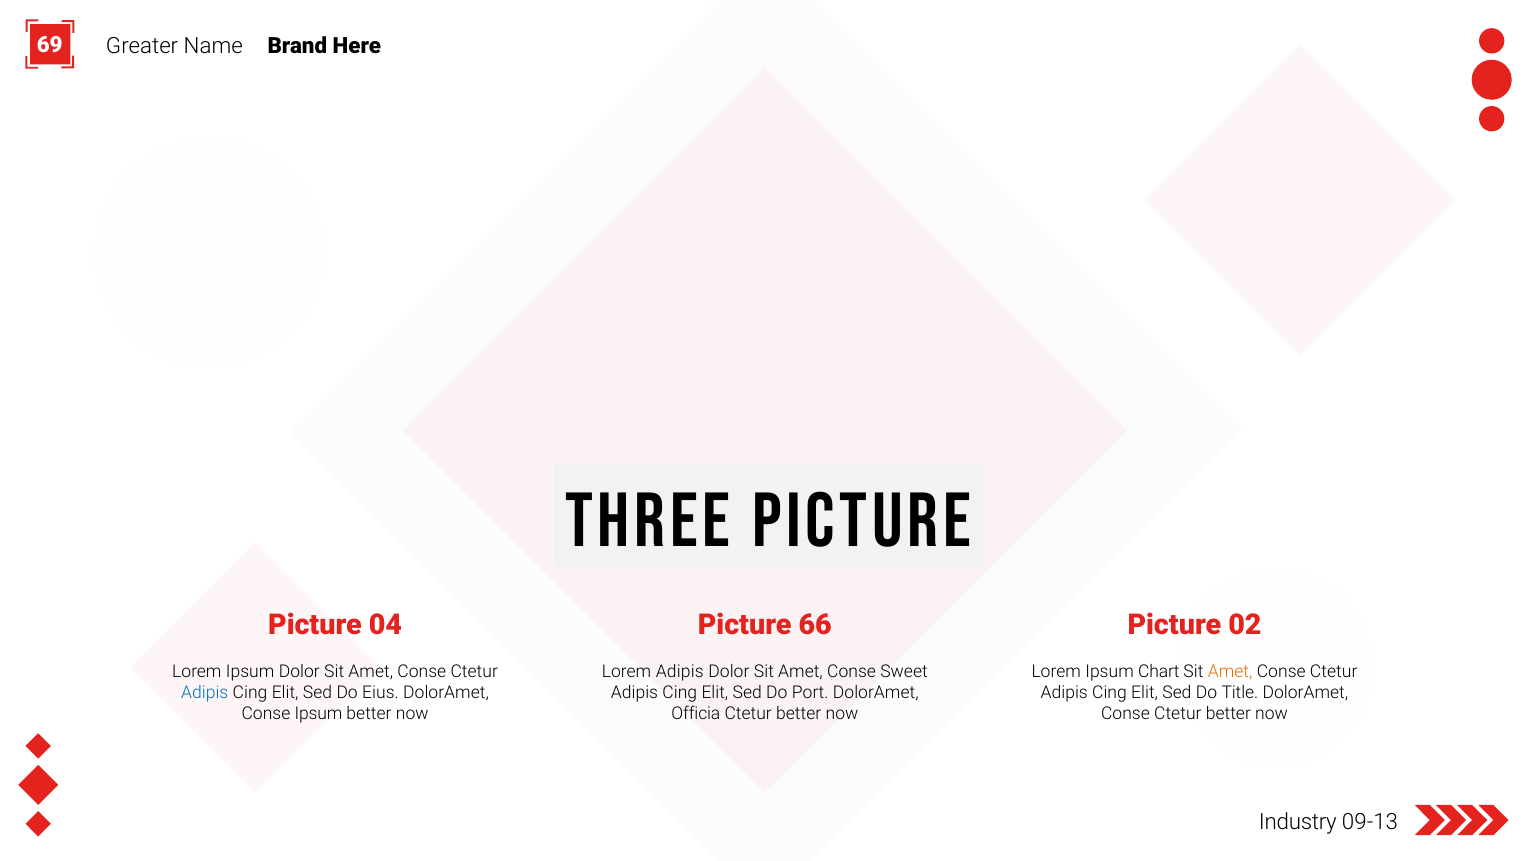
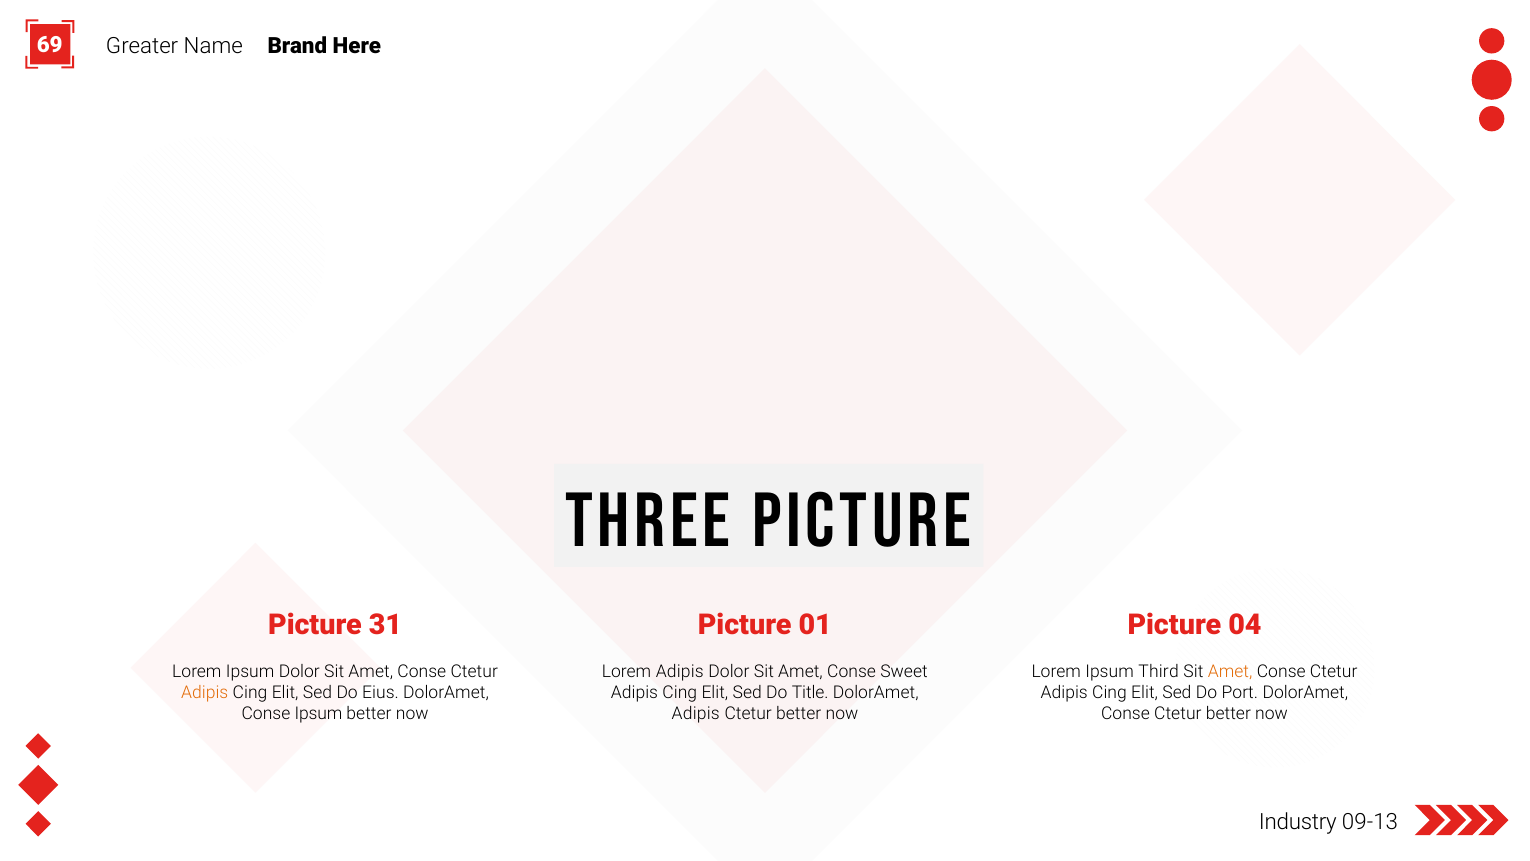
04: 04 -> 31
66: 66 -> 01
02: 02 -> 04
Chart: Chart -> Third
Adipis at (205, 692) colour: blue -> orange
Port: Port -> Title
Title: Title -> Port
Officia at (696, 713): Officia -> Adipis
